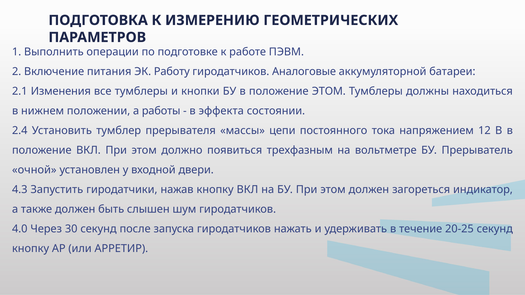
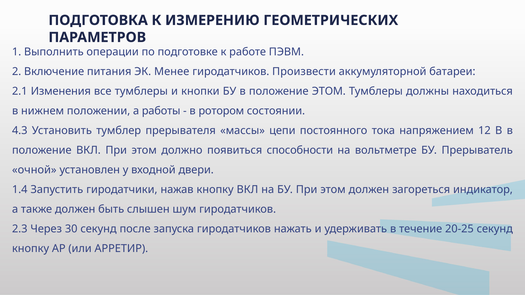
Работу: Работу -> Менее
Аналоговые: Аналоговые -> Произвести
эффекта: эффекта -> ротором
2.4: 2.4 -> 4.3
трехфазным: трехфазным -> способности
4.3: 4.3 -> 1.4
4.0: 4.0 -> 2.3
